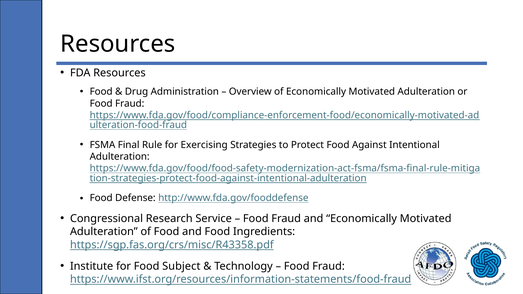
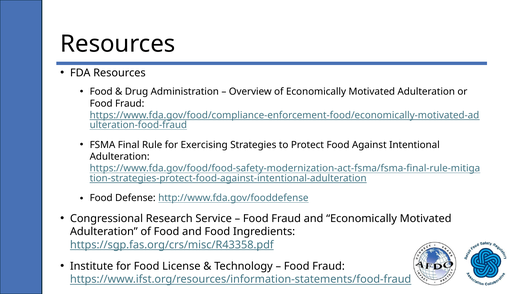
Subject: Subject -> License
